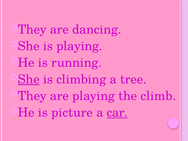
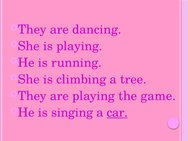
She at (29, 79) underline: present -> none
climb: climb -> game
picture: picture -> singing
